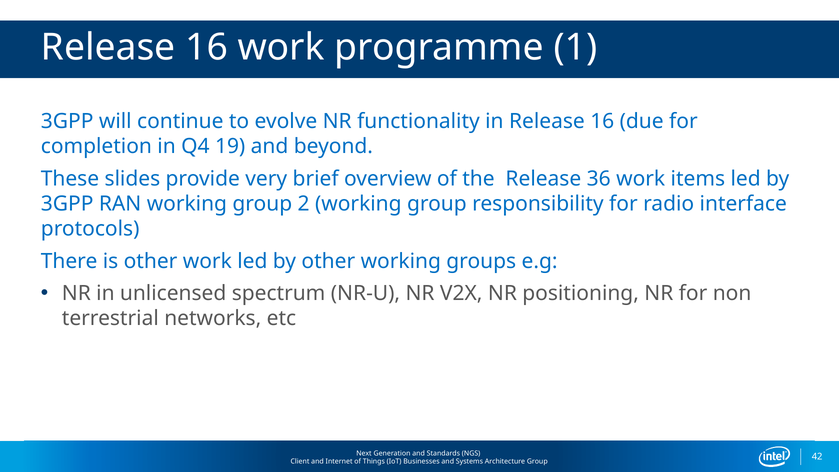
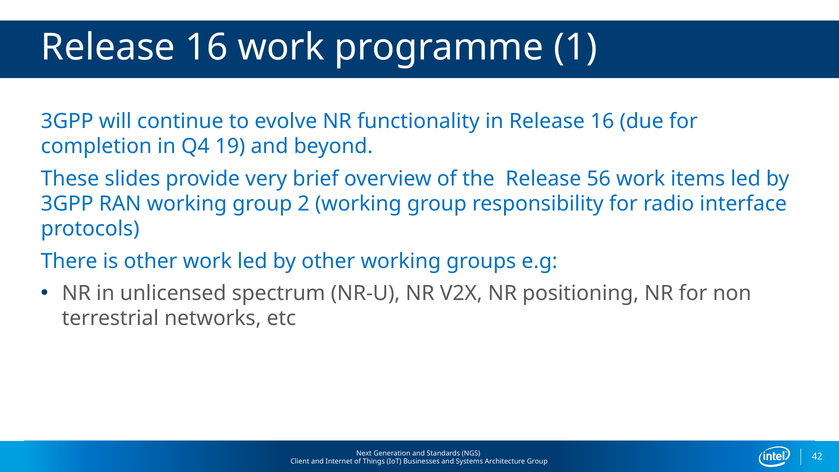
36: 36 -> 56
